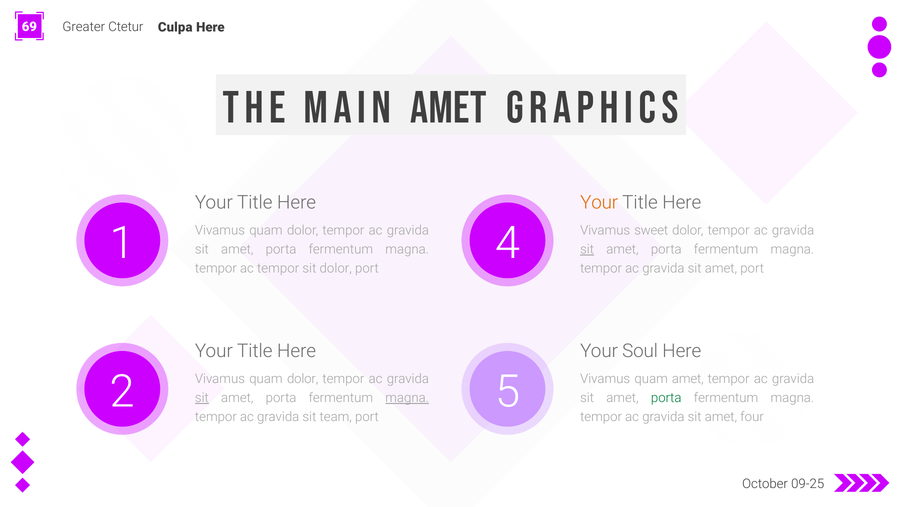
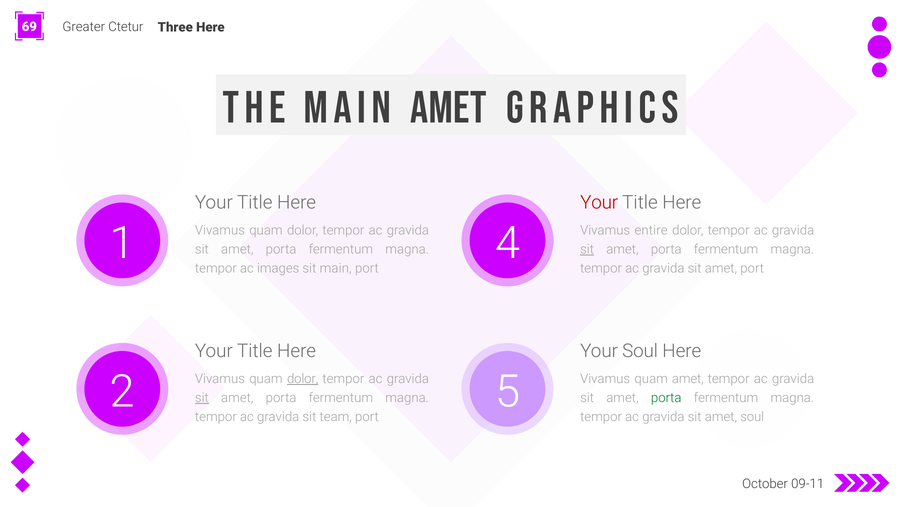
Culpa: Culpa -> Three
Your at (599, 203) colour: orange -> red
sweet: sweet -> entire
ac tempor: tempor -> images
sit dolor: dolor -> main
dolor at (303, 379) underline: none -> present
magna at (407, 398) underline: present -> none
amet four: four -> soul
09-25: 09-25 -> 09-11
